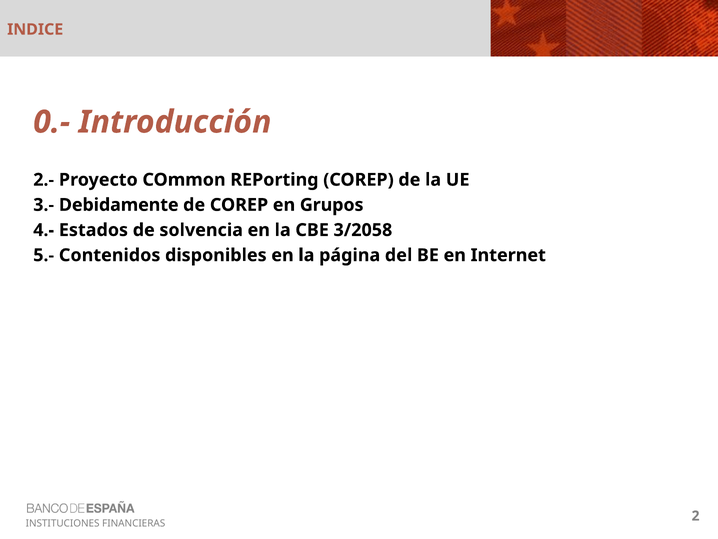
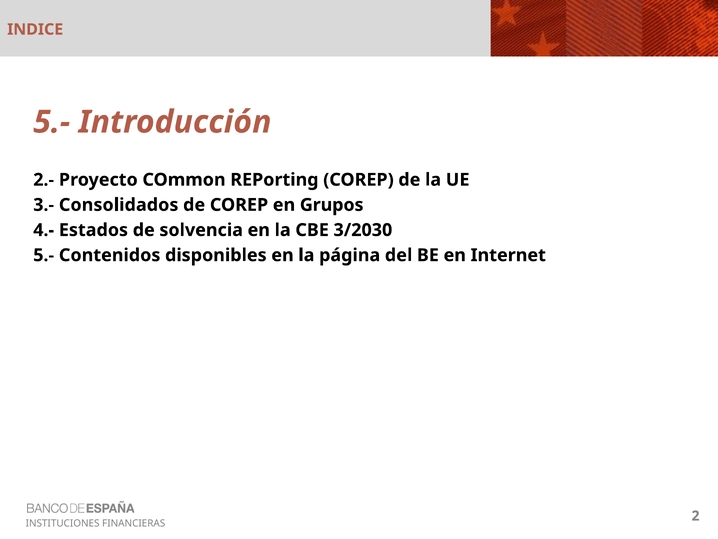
0.- at (52, 122): 0.- -> 5.-
Debidamente: Debidamente -> Consolidados
3/2058: 3/2058 -> 3/2030
